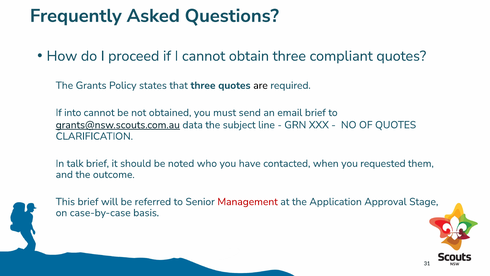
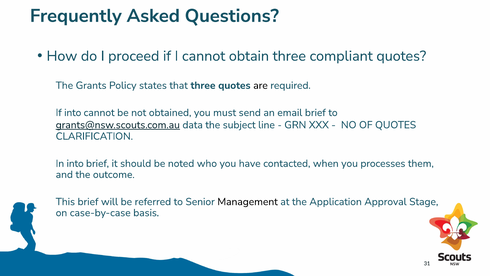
In talk: talk -> into
requested: requested -> processes
Management colour: red -> black
